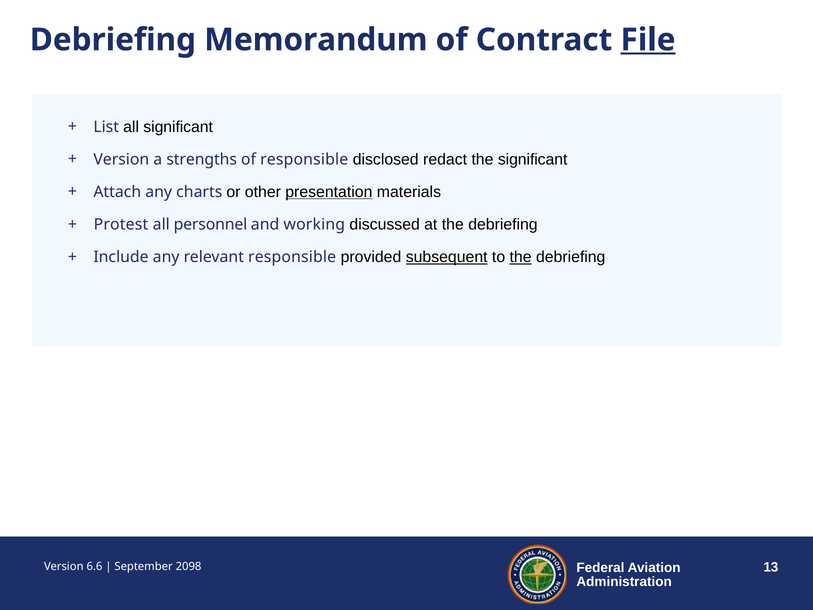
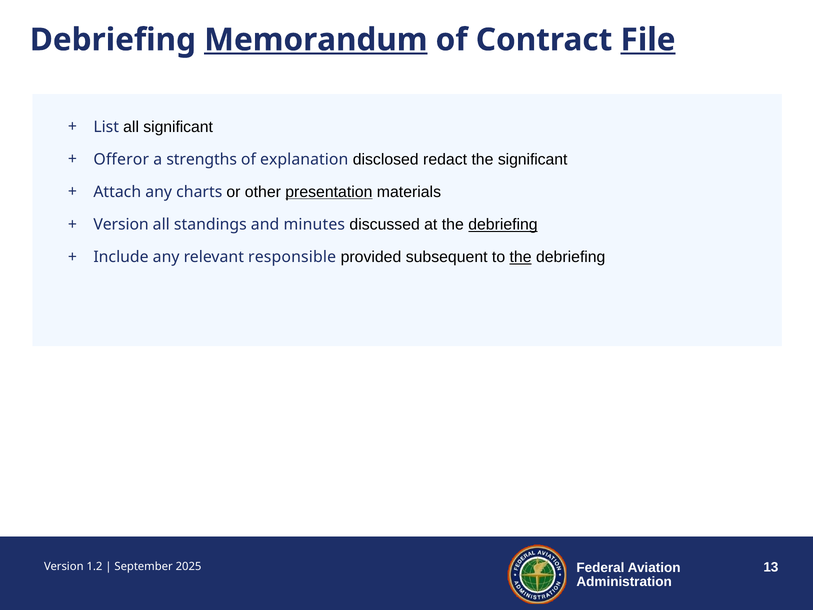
Memorandum underline: none -> present
Version at (121, 159): Version -> Offeror
of responsible: responsible -> explanation
Protest at (121, 224): Protest -> Version
personnel: personnel -> standings
working: working -> minutes
debriefing at (503, 224) underline: none -> present
subsequent underline: present -> none
6.6: 6.6 -> 1.2
2098: 2098 -> 2025
